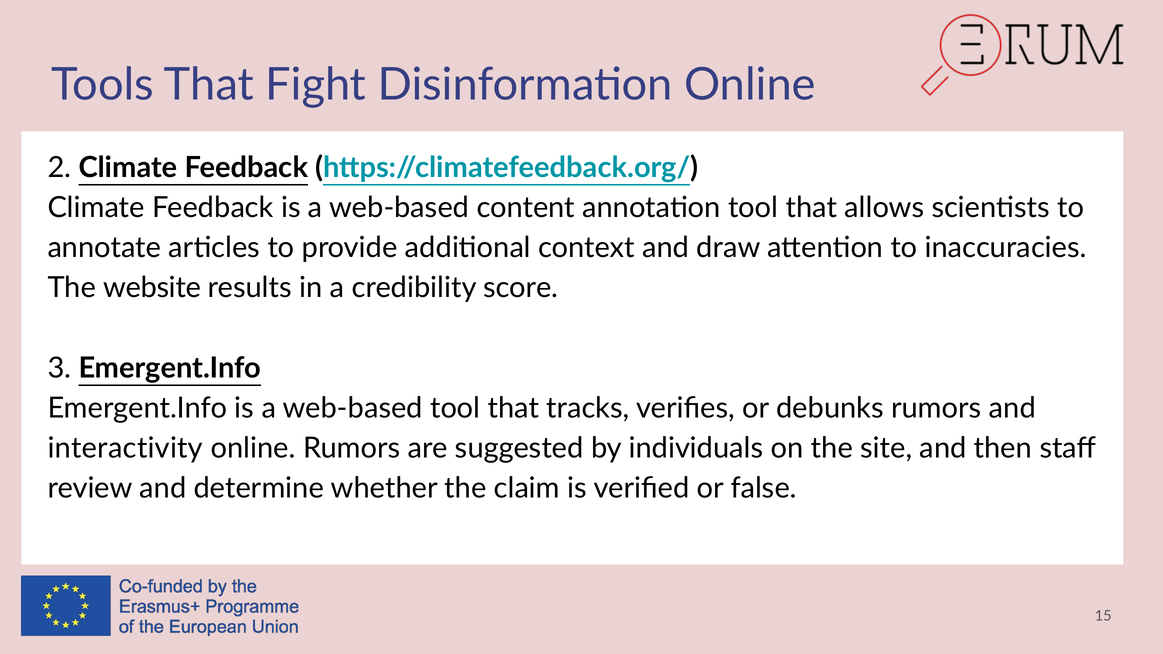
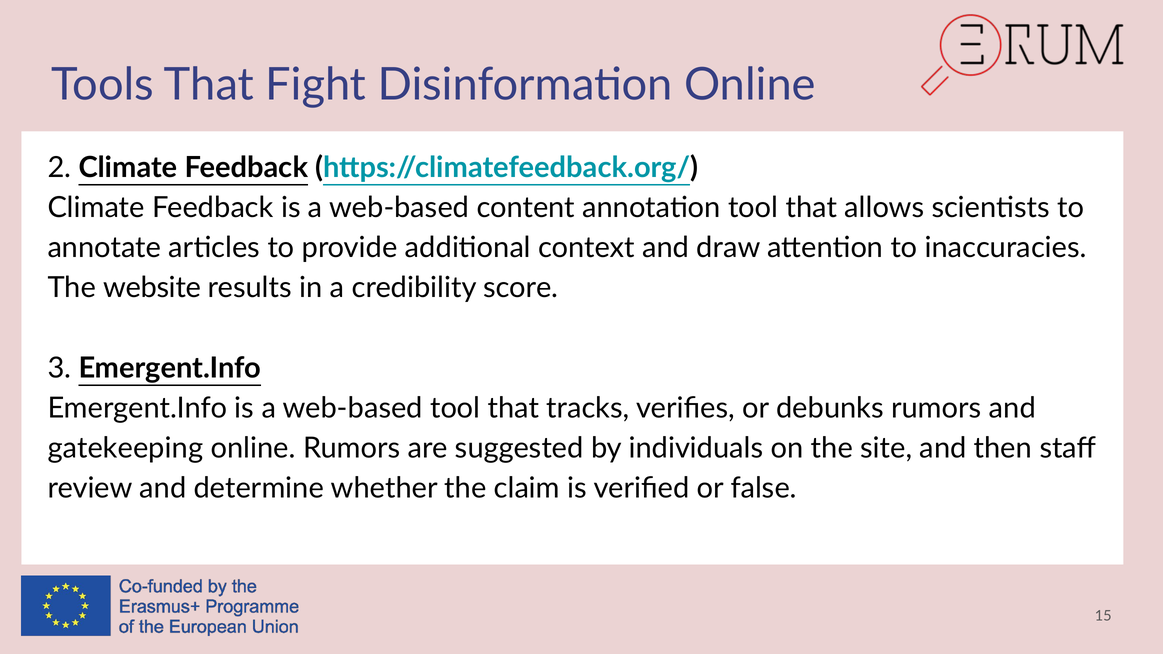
interactivity: interactivity -> gatekeeping
